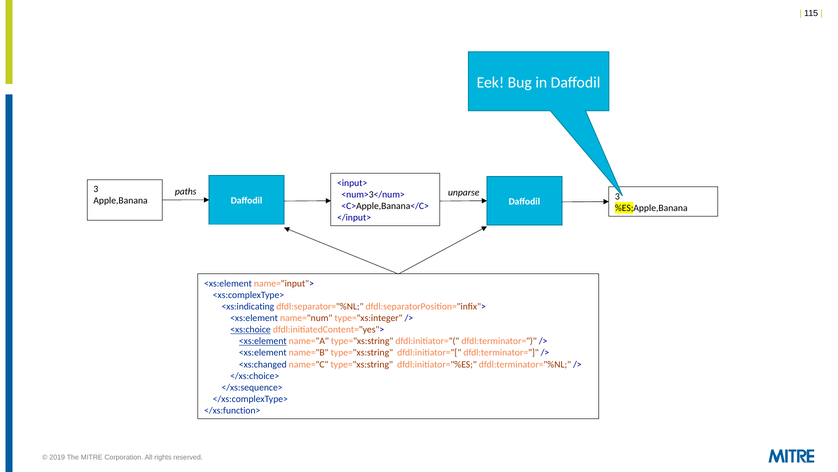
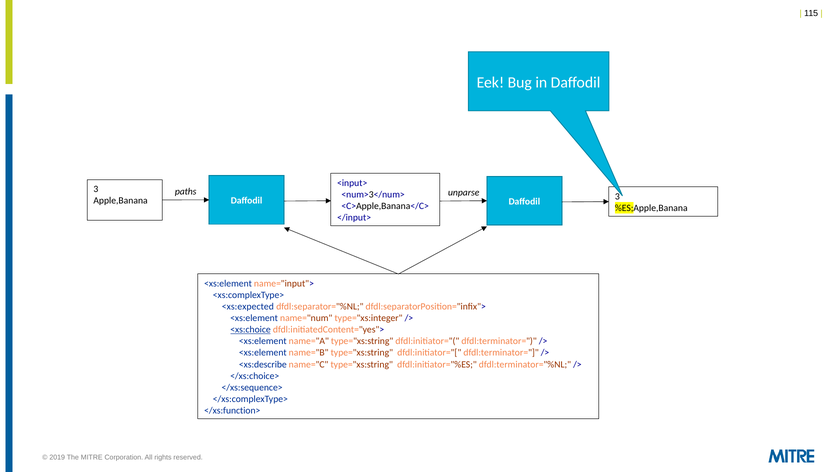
<xs:indicating: <xs:indicating -> <xs:expected
<xs:element at (263, 341) underline: present -> none
<xs:changed: <xs:changed -> <xs:describe
